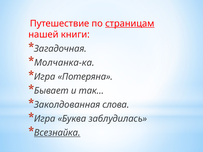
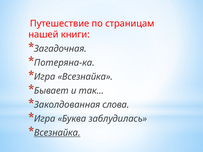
страницам underline: present -> none
Молчанка-ка: Молчанка-ка -> Потеряна-ка
Игра Потеряна: Потеряна -> Всезнайка
